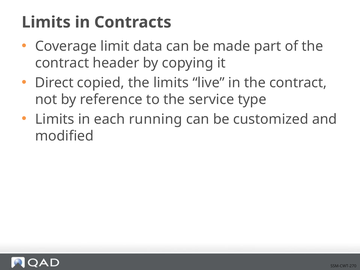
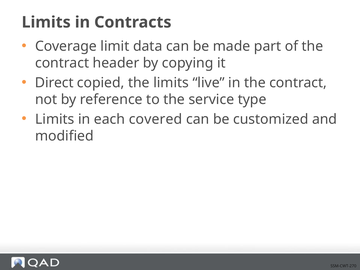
running: running -> covered
